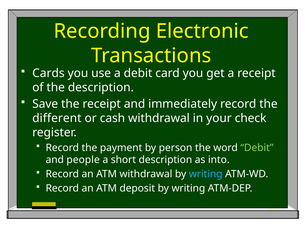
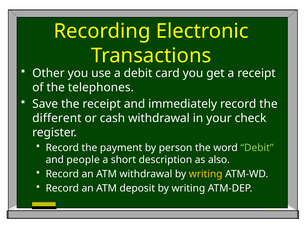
Cards: Cards -> Other
the description: description -> telephones
into: into -> also
writing at (206, 174) colour: light blue -> yellow
